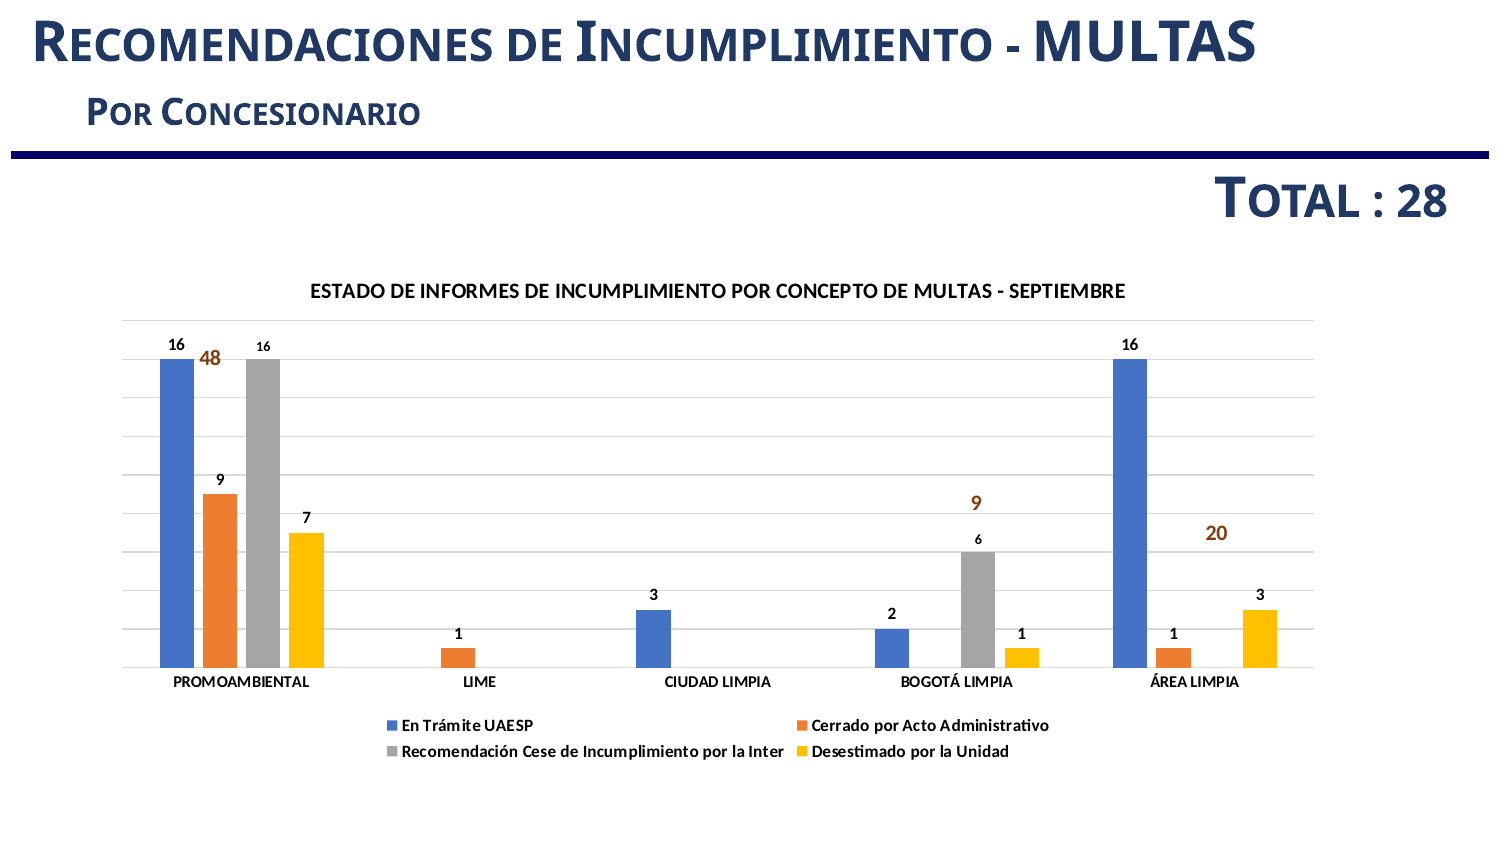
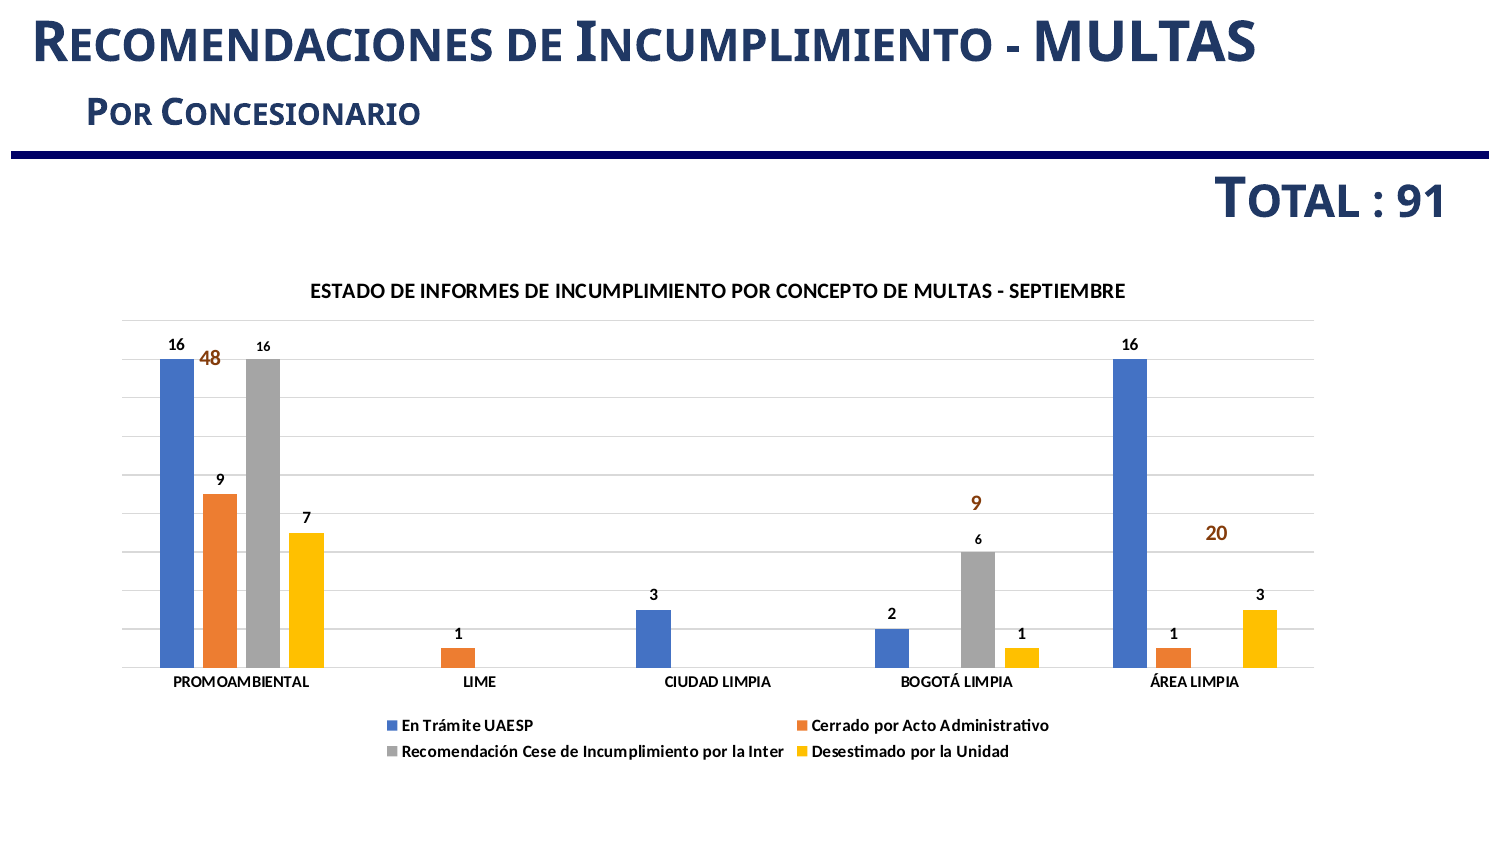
28: 28 -> 91
